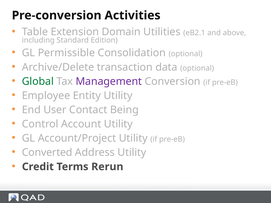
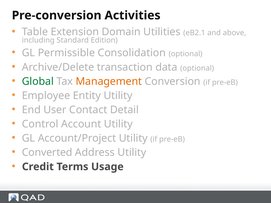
Management colour: purple -> orange
Being: Being -> Detail
Rerun: Rerun -> Usage
